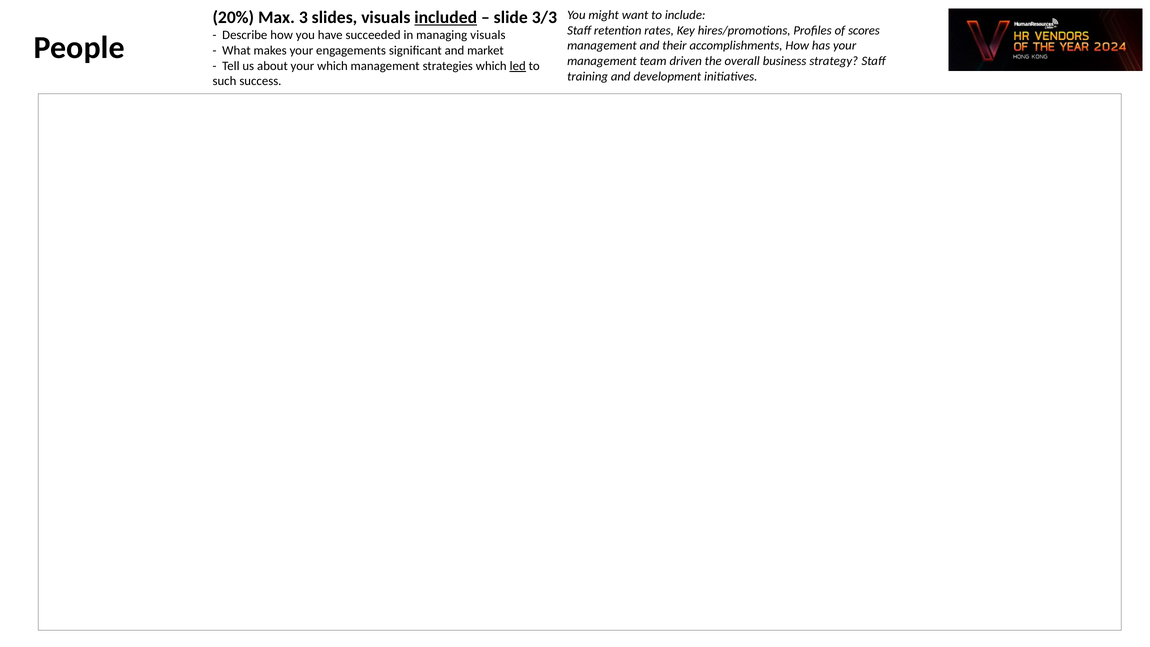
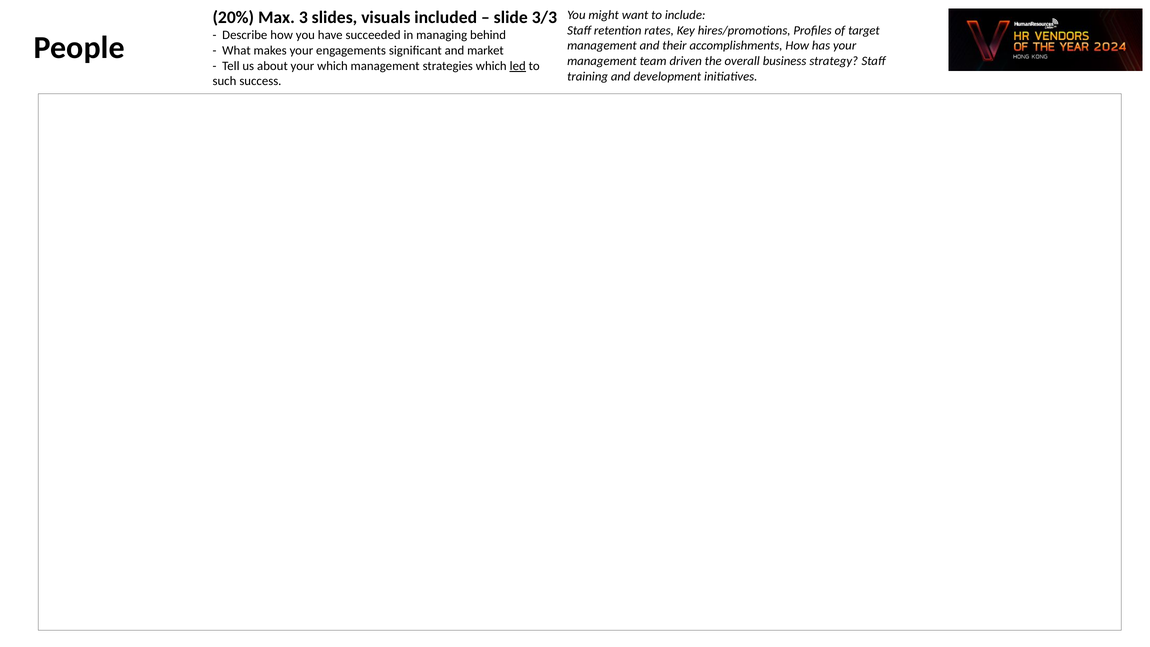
included underline: present -> none
scores: scores -> target
managing visuals: visuals -> behind
